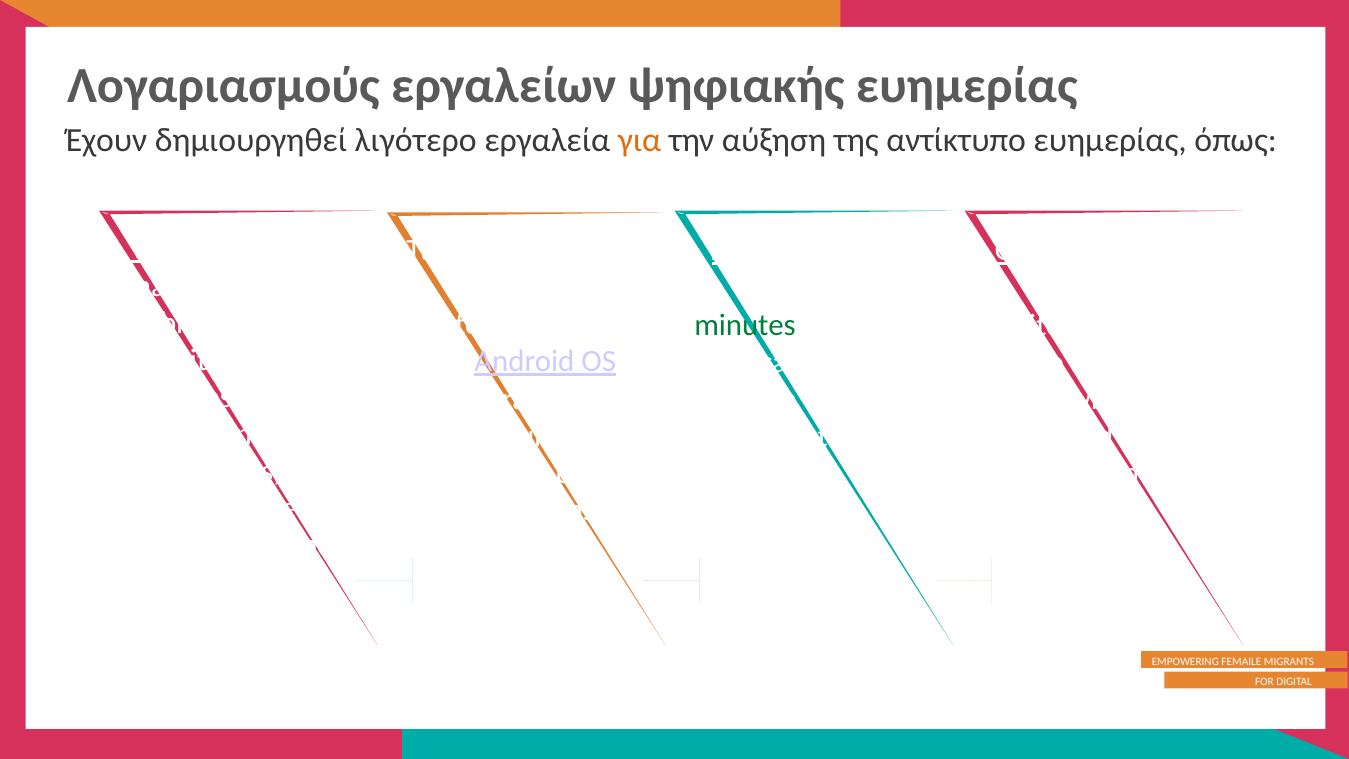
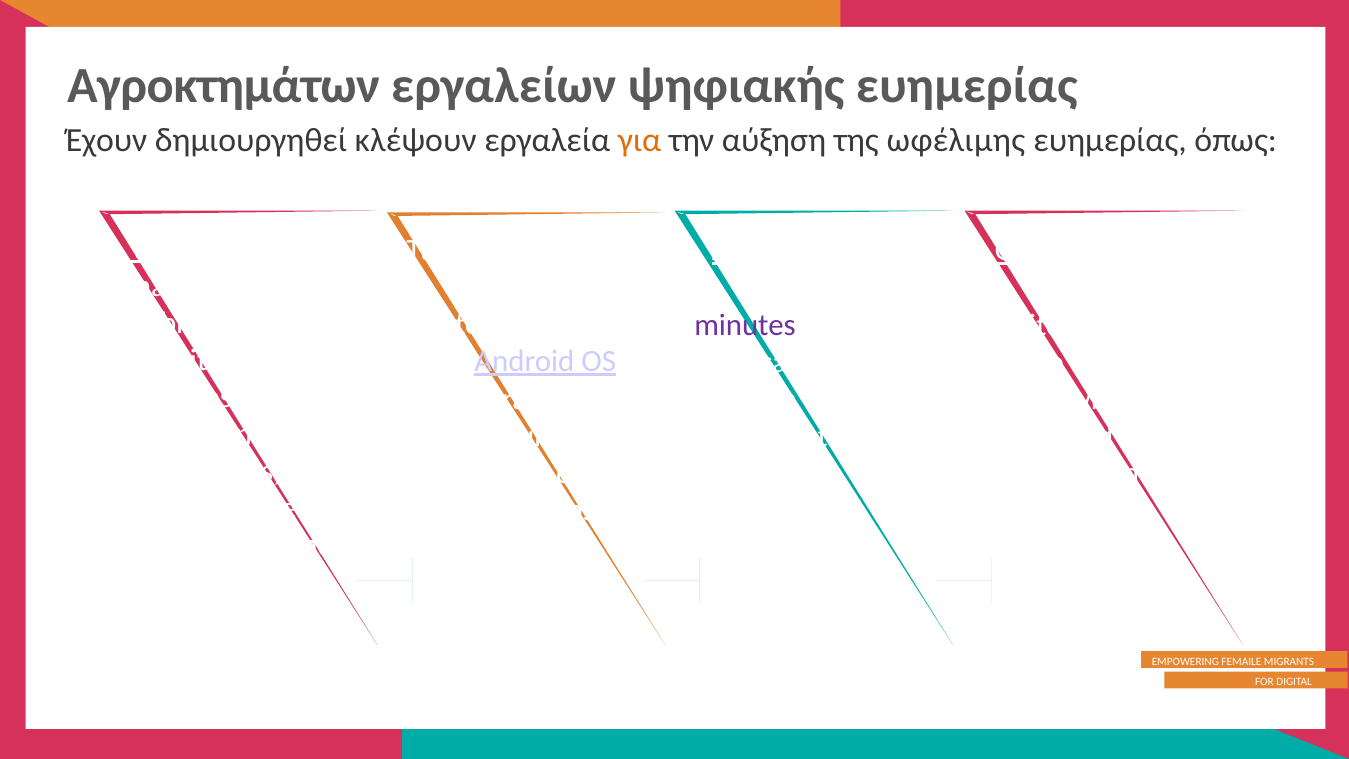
Λογαριασμούς: Λογαριασμούς -> Αγροκτημάτων
λιγότερο: λιγότερο -> κλέψουν
αντίκτυπο: αντίκτυπο -> ωφέλιμης
minutes colour: green -> purple
